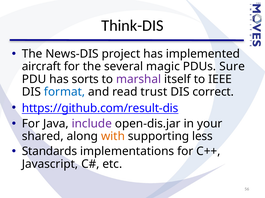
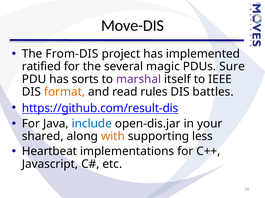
Think-DIS: Think-DIS -> Move-DIS
News-DIS: News-DIS -> From-DIS
aircraft: aircraft -> ratified
format colour: blue -> orange
trust: trust -> rules
correct: correct -> battles
include colour: purple -> blue
Standards: Standards -> Heartbeat
